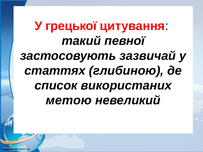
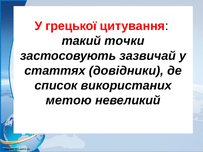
певної: певної -> точки
глибиною: глибиною -> довідники
